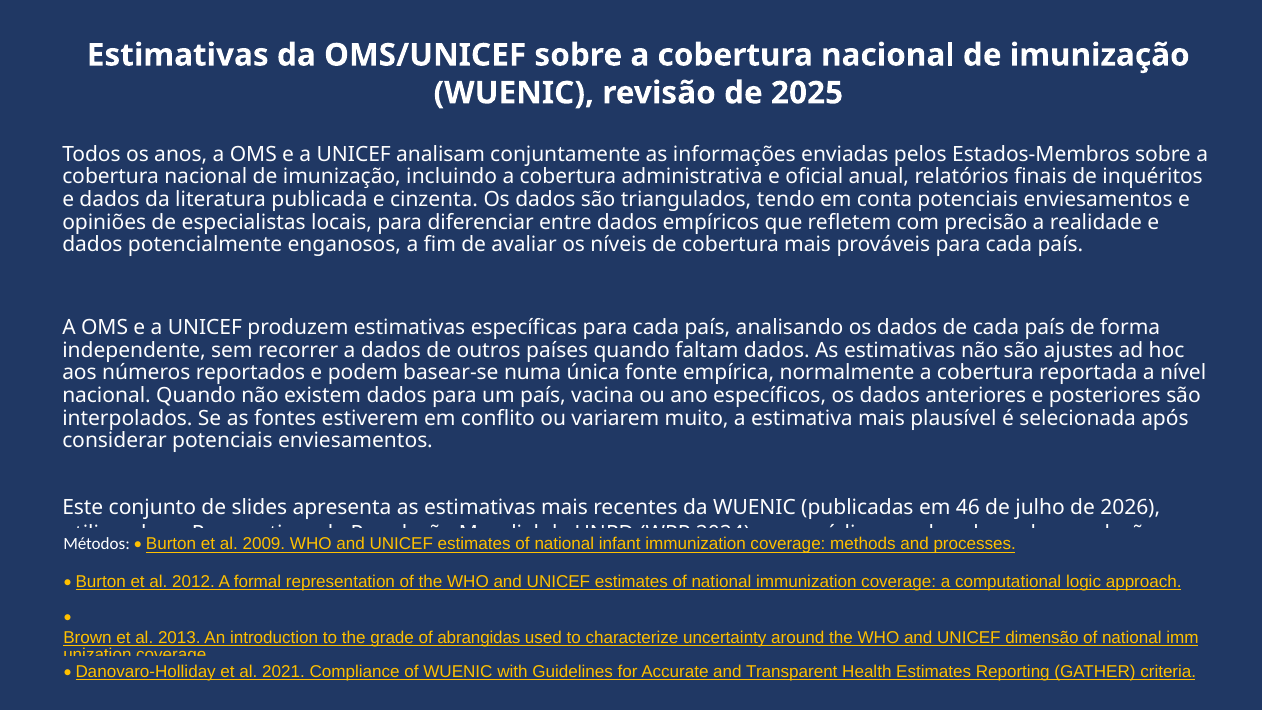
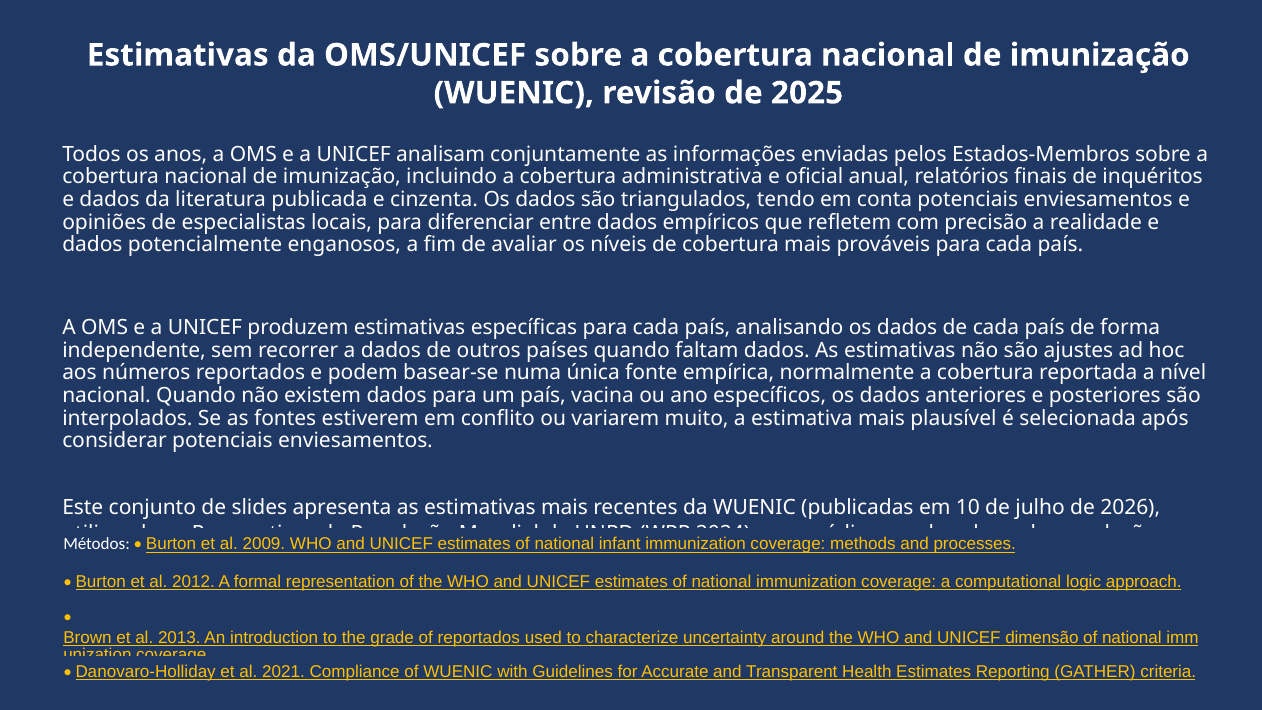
46: 46 -> 10
of abrangidas: abrangidas -> reportados
